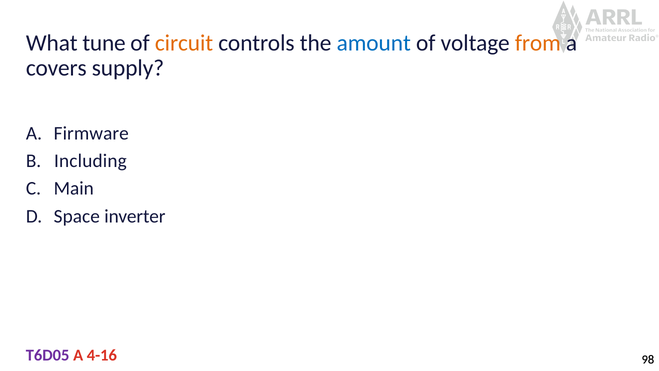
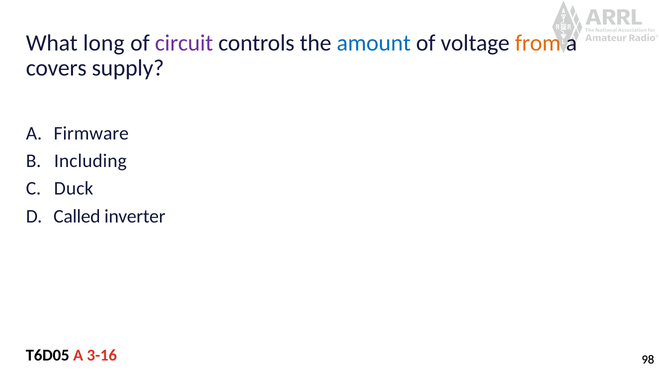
tune: tune -> long
circuit colour: orange -> purple
Main: Main -> Duck
Space: Space -> Called
T6D05 colour: purple -> black
4-16: 4-16 -> 3-16
